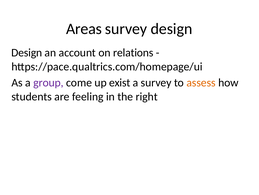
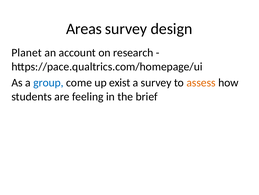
Design at (27, 53): Design -> Planet
relations: relations -> research
group colour: purple -> blue
right: right -> brief
